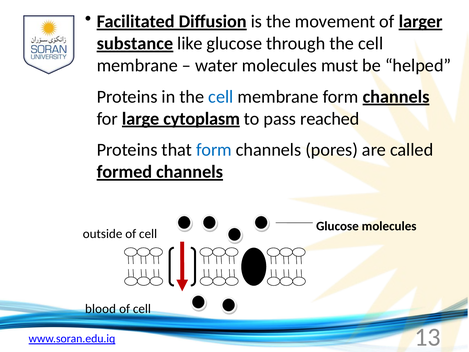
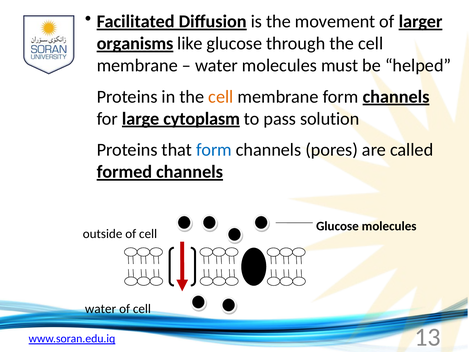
substance: substance -> organisms
cell at (221, 97) colour: blue -> orange
reached: reached -> solution
blood at (101, 309): blood -> water
